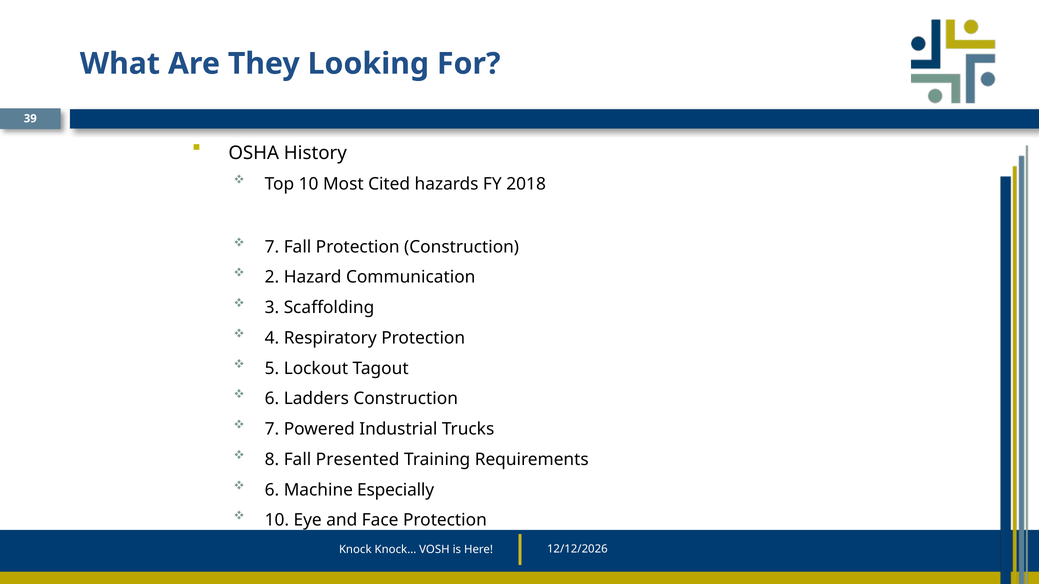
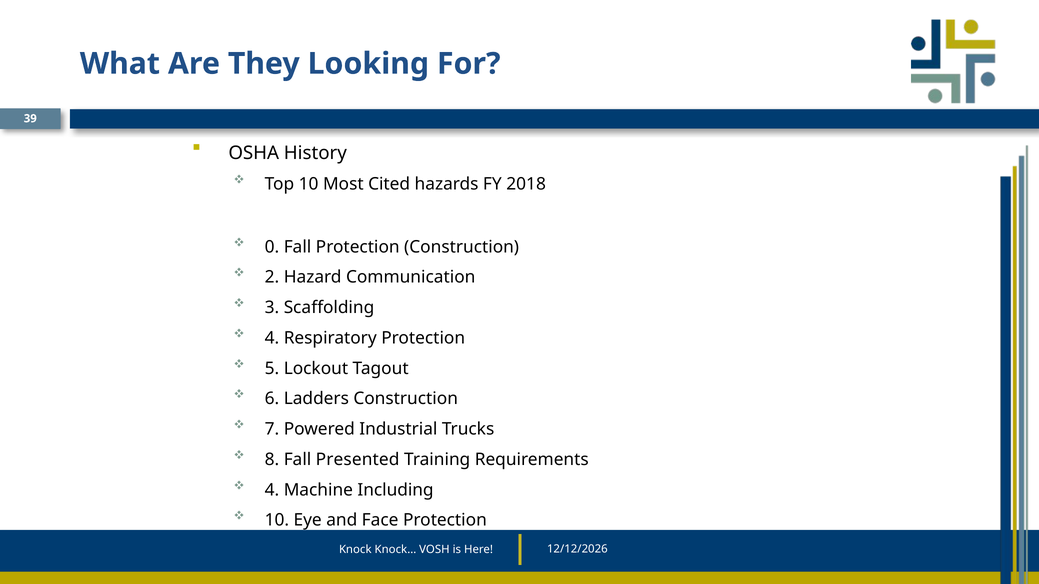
7 at (272, 247): 7 -> 0
6 at (272, 490): 6 -> 4
Especially: Especially -> Including
